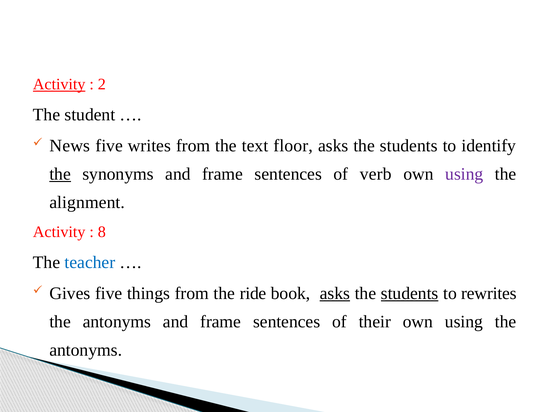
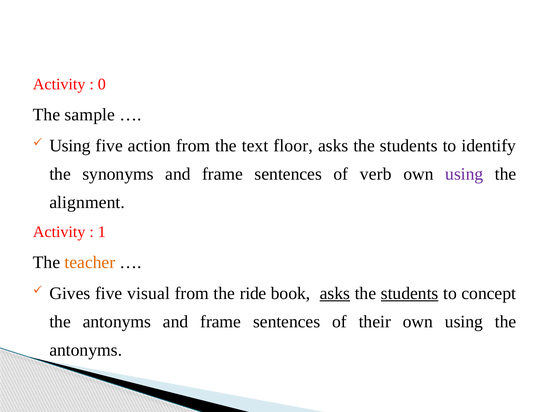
Activity at (59, 84) underline: present -> none
2: 2 -> 0
student: student -> sample
News at (70, 146): News -> Using
writes: writes -> action
the at (60, 174) underline: present -> none
8: 8 -> 1
teacher colour: blue -> orange
things: things -> visual
rewrites: rewrites -> concept
